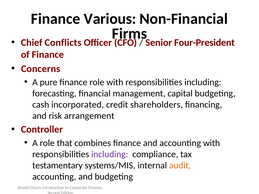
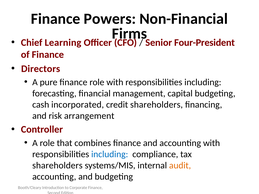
Various: Various -> Powers
Conflicts: Conflicts -> Learning
Concerns: Concerns -> Directors
including at (110, 154) colour: purple -> blue
testamentary at (57, 166): testamentary -> shareholders
